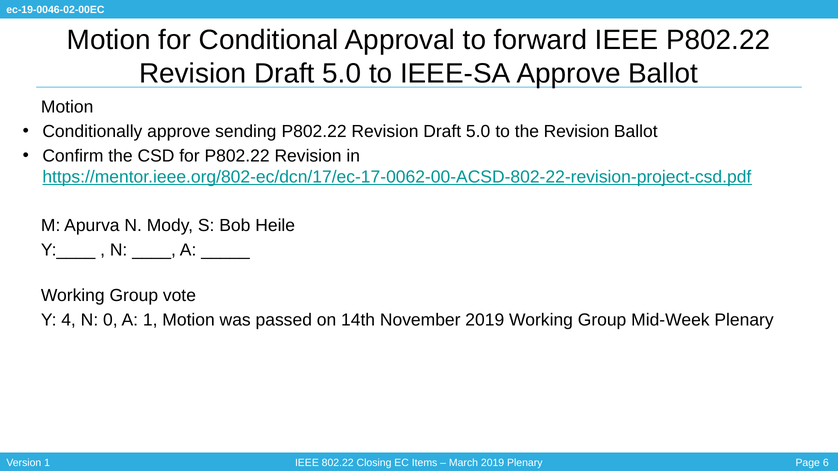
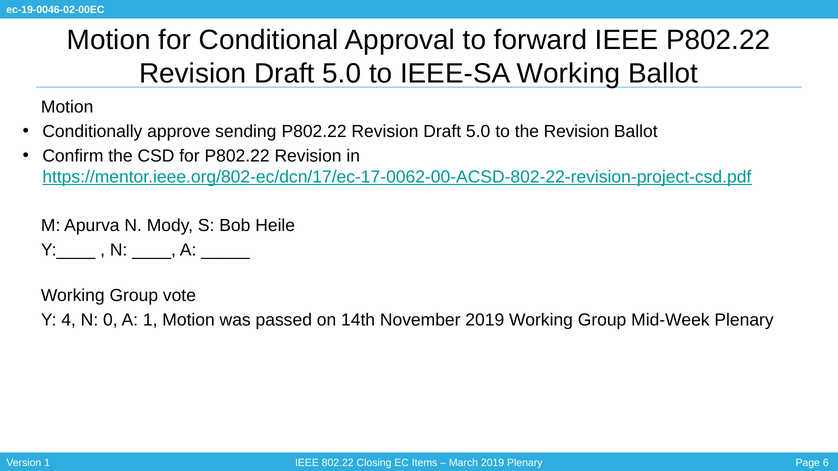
IEEE-SA Approve: Approve -> Working
